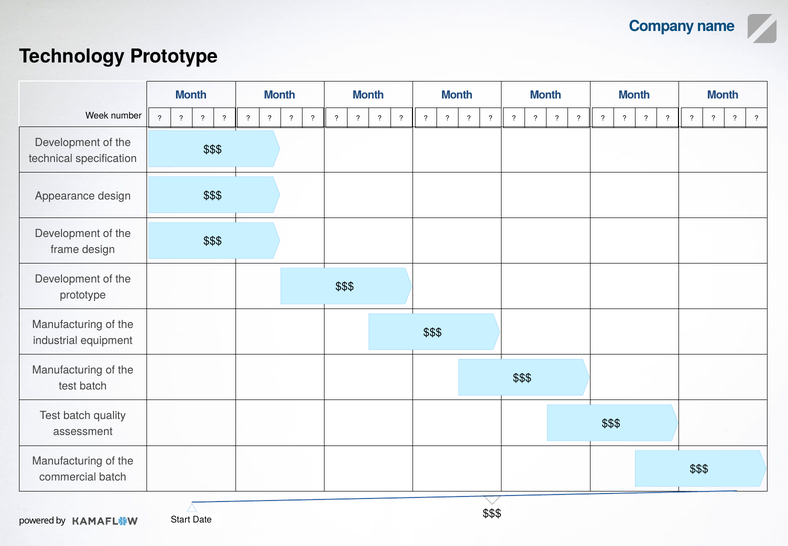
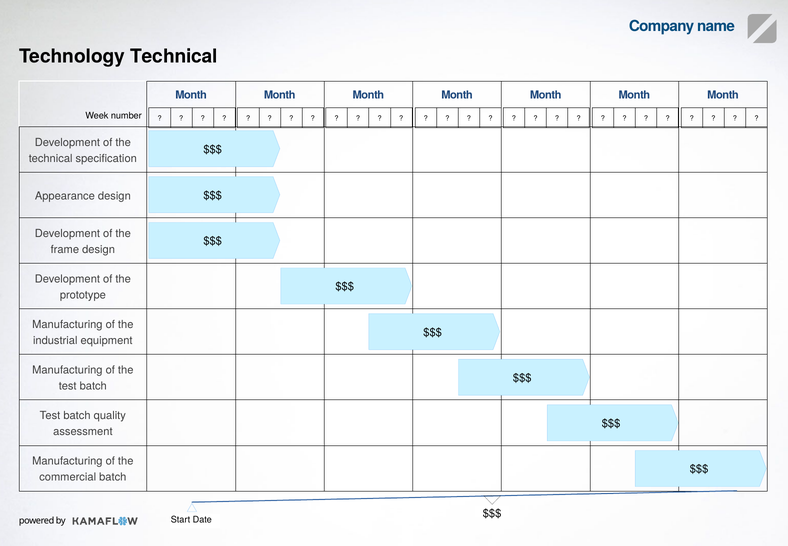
Technology Prototype: Prototype -> Technical
